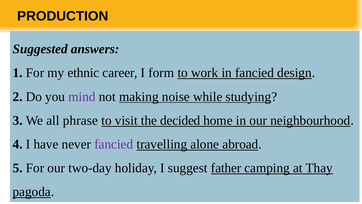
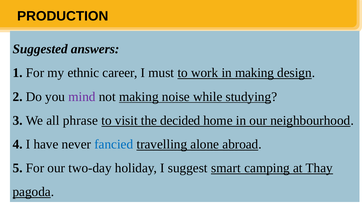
form: form -> must
in fancied: fancied -> making
fancied at (114, 144) colour: purple -> blue
father: father -> smart
